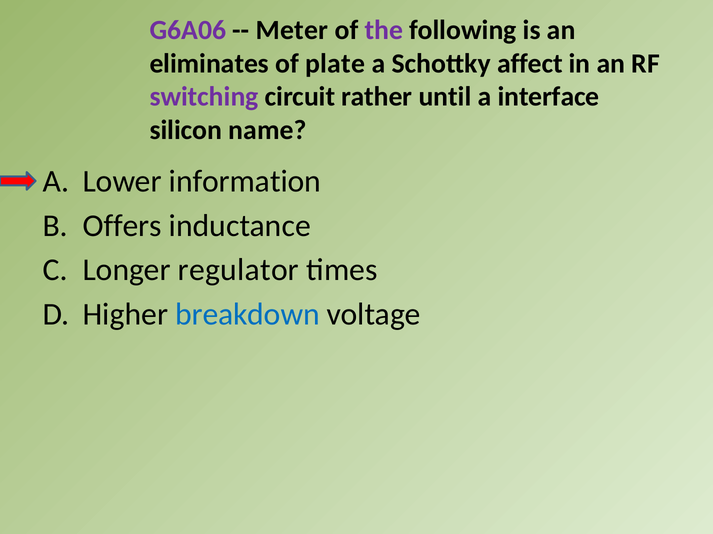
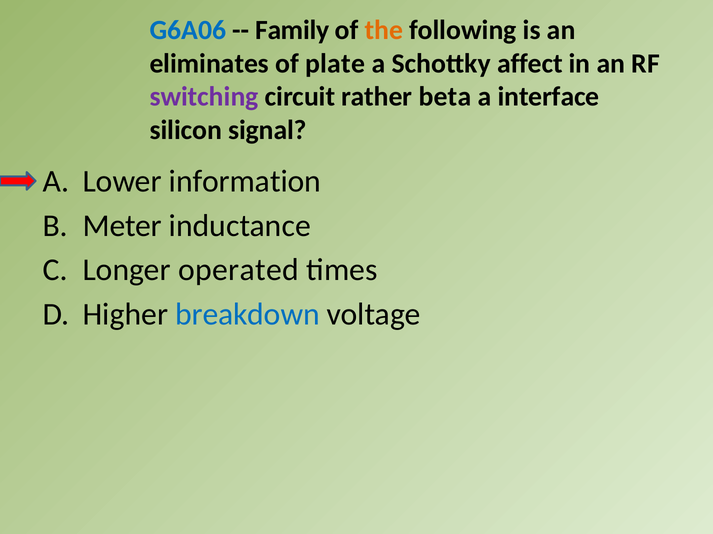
G6A06 colour: purple -> blue
Meter: Meter -> Family
the colour: purple -> orange
until: until -> beta
name: name -> signal
Offers: Offers -> Meter
regulator: regulator -> operated
